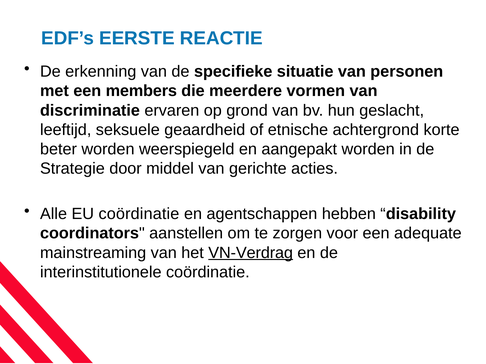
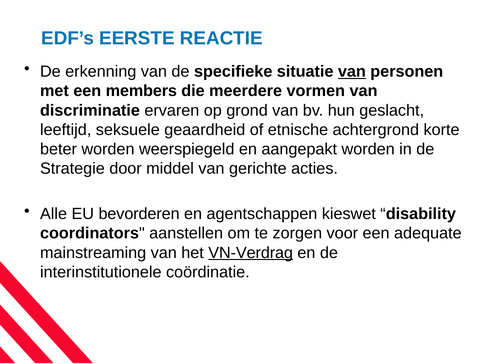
van at (352, 72) underline: none -> present
EU coördinatie: coördinatie -> bevorderen
hebben: hebben -> kieswet
